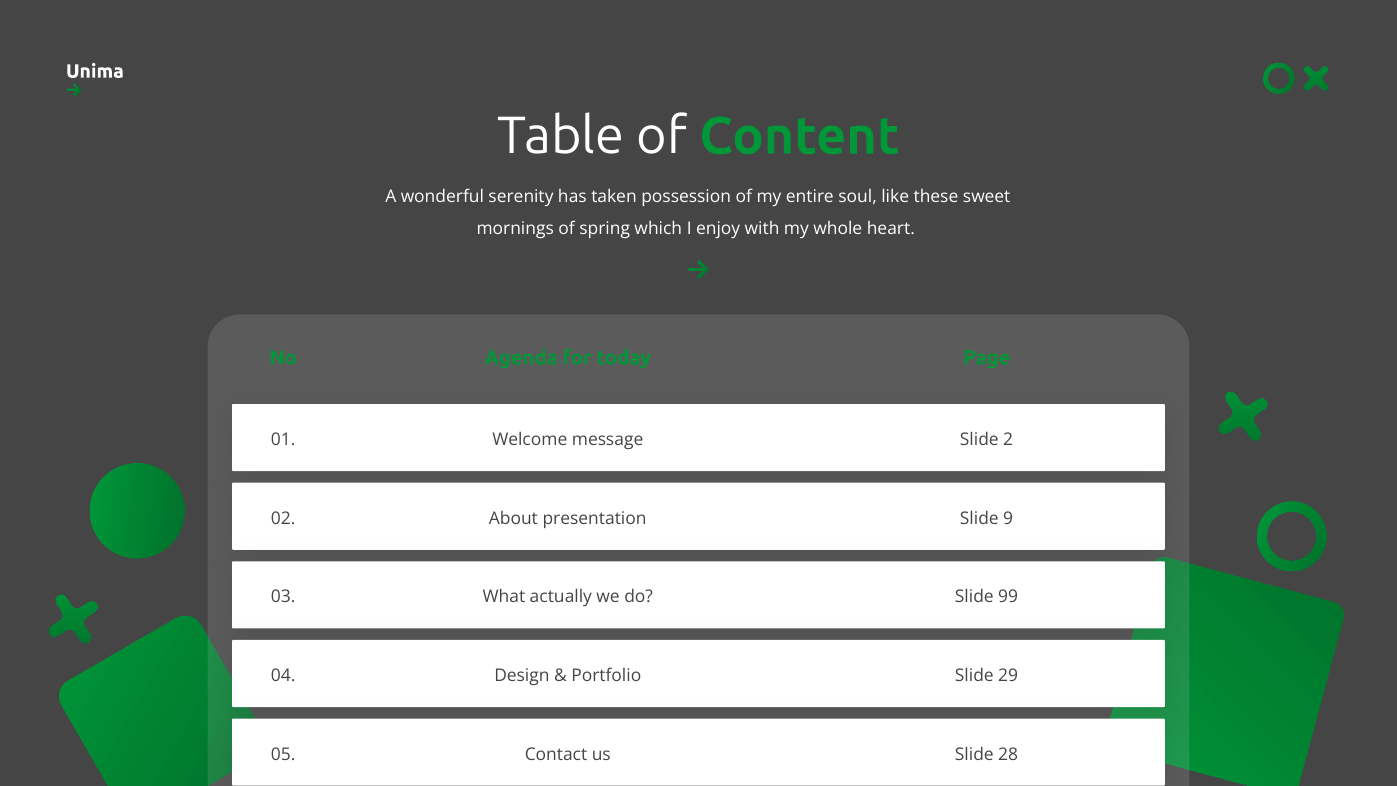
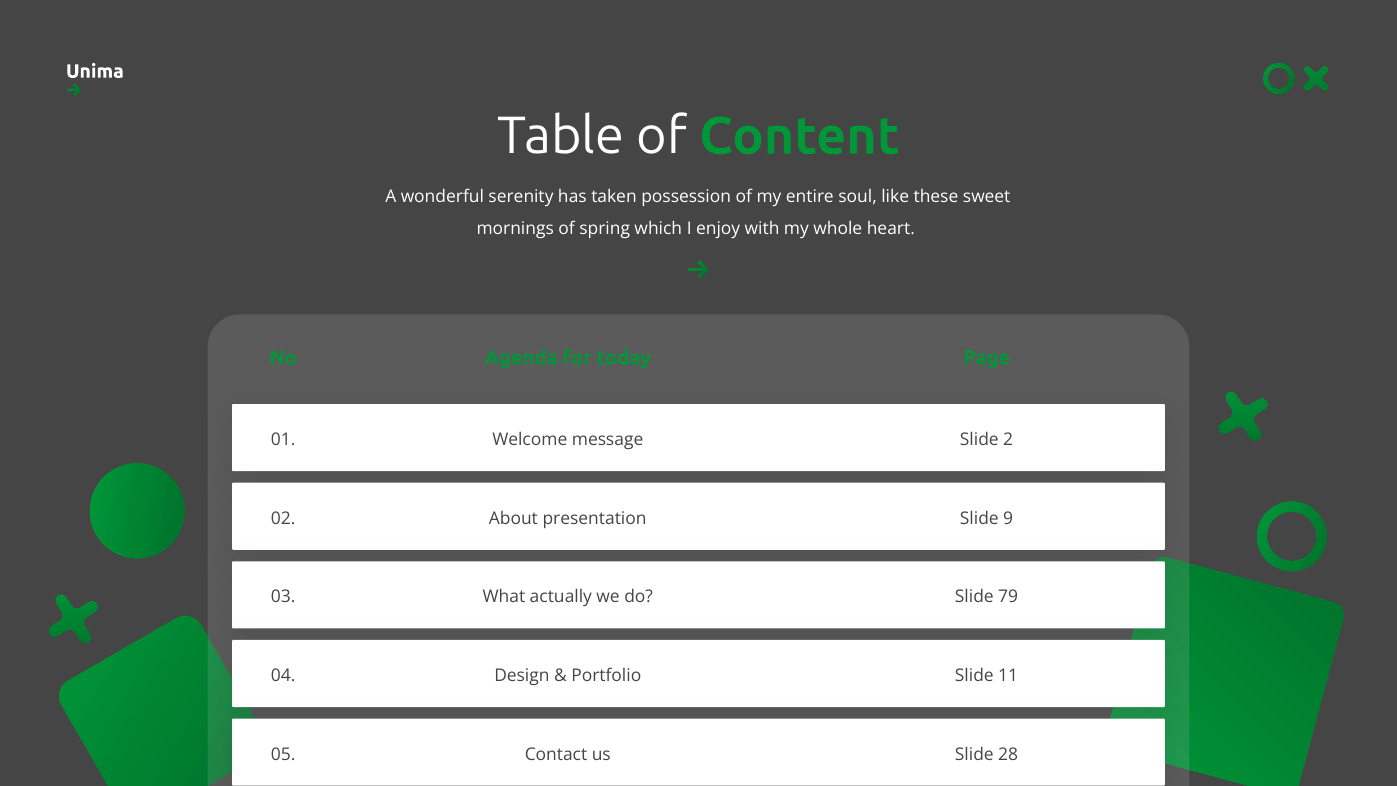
99: 99 -> 79
29: 29 -> 11
